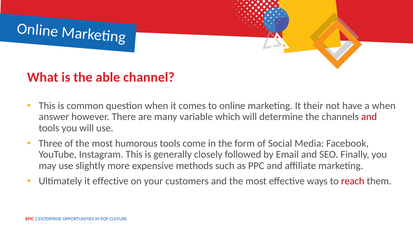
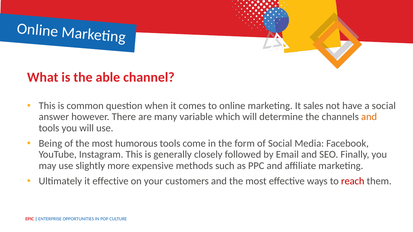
their: their -> sales
a when: when -> social
and at (369, 117) colour: red -> orange
Three: Three -> Being
